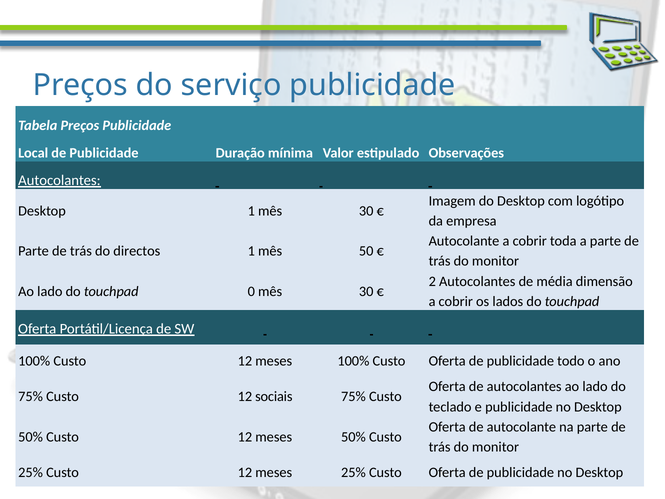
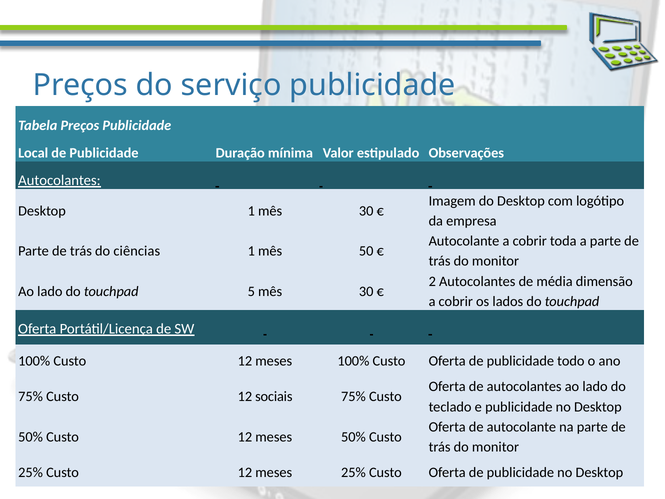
directos: directos -> ciências
0: 0 -> 5
